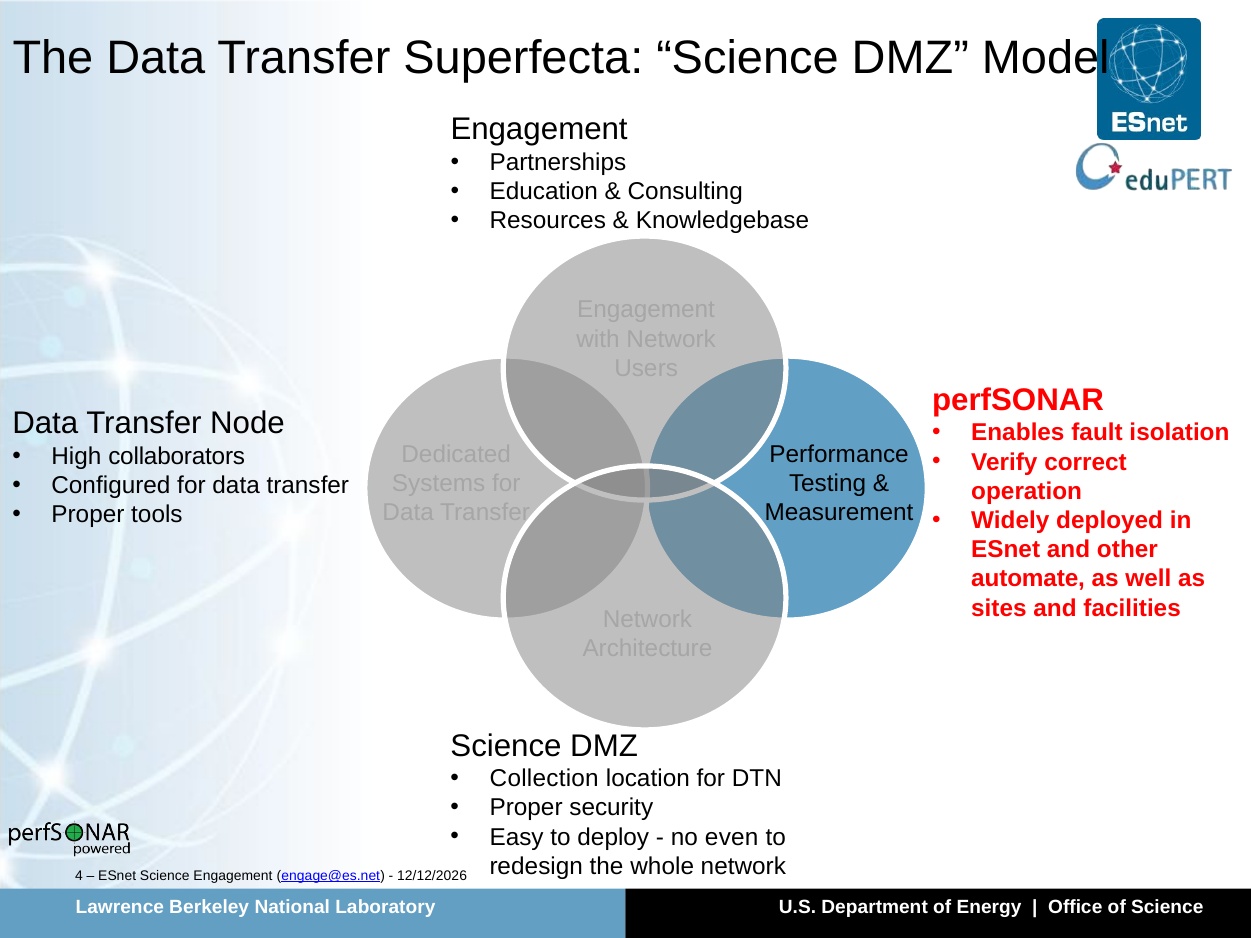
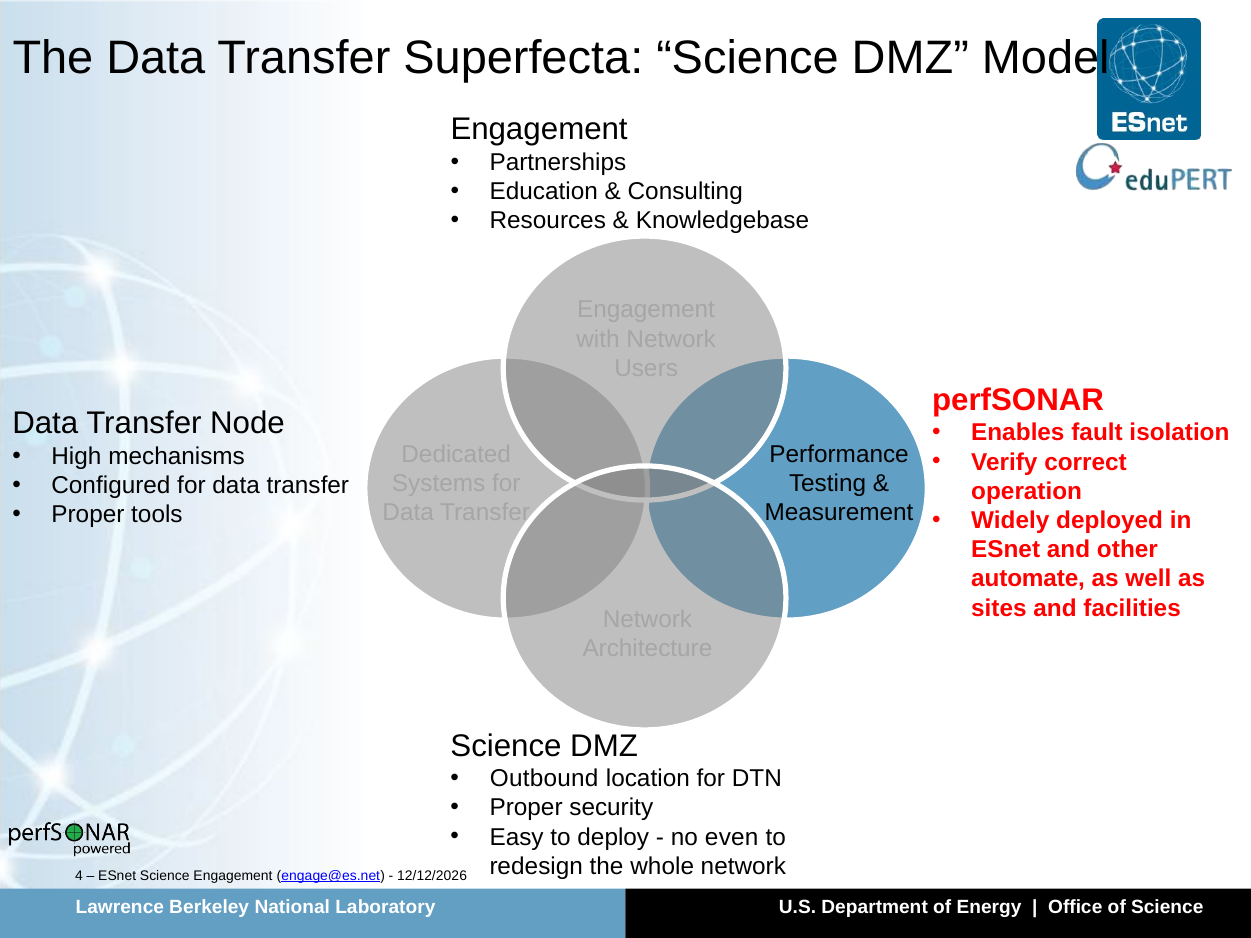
collaborators: collaborators -> mechanisms
Collection: Collection -> Outbound
